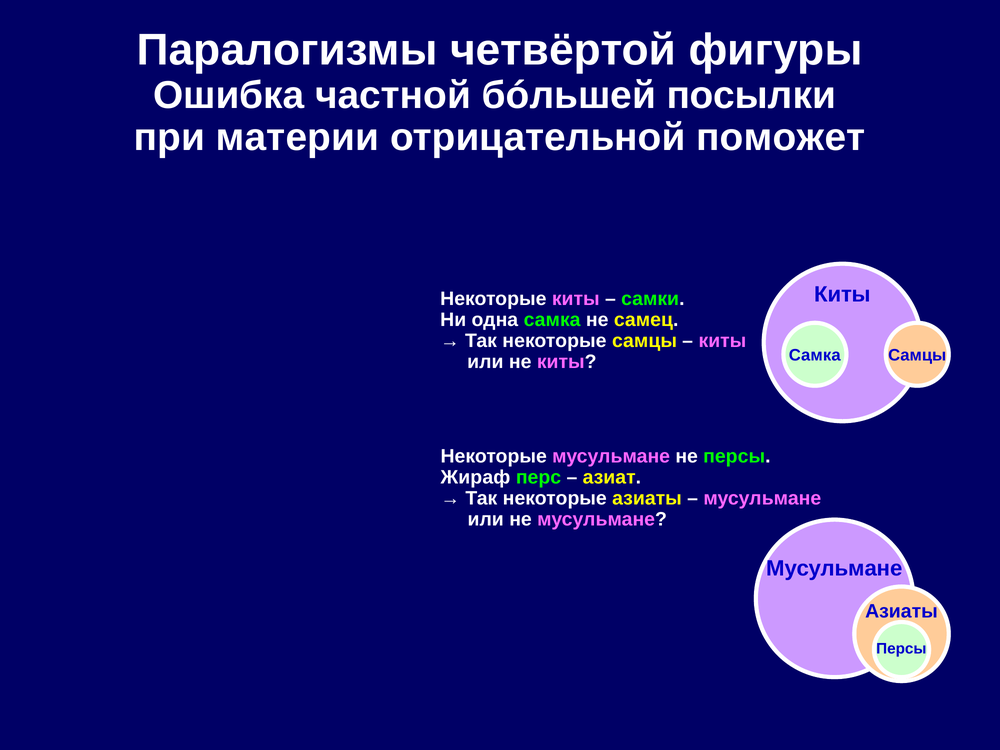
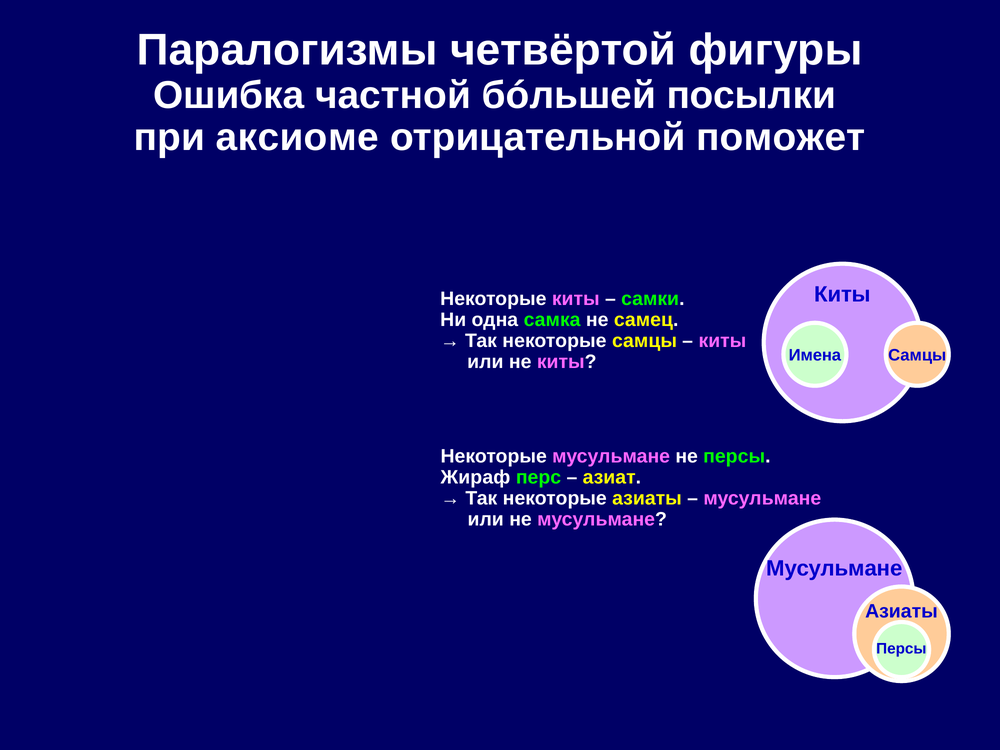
материи: материи -> аксиоме
Самка at (815, 355): Самка -> Имена
